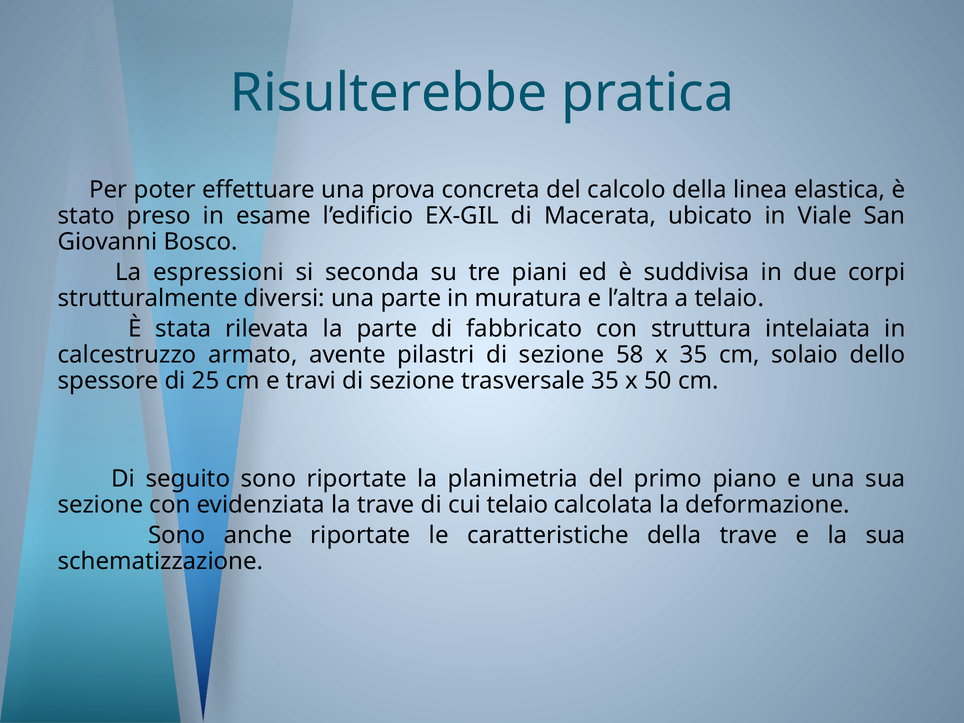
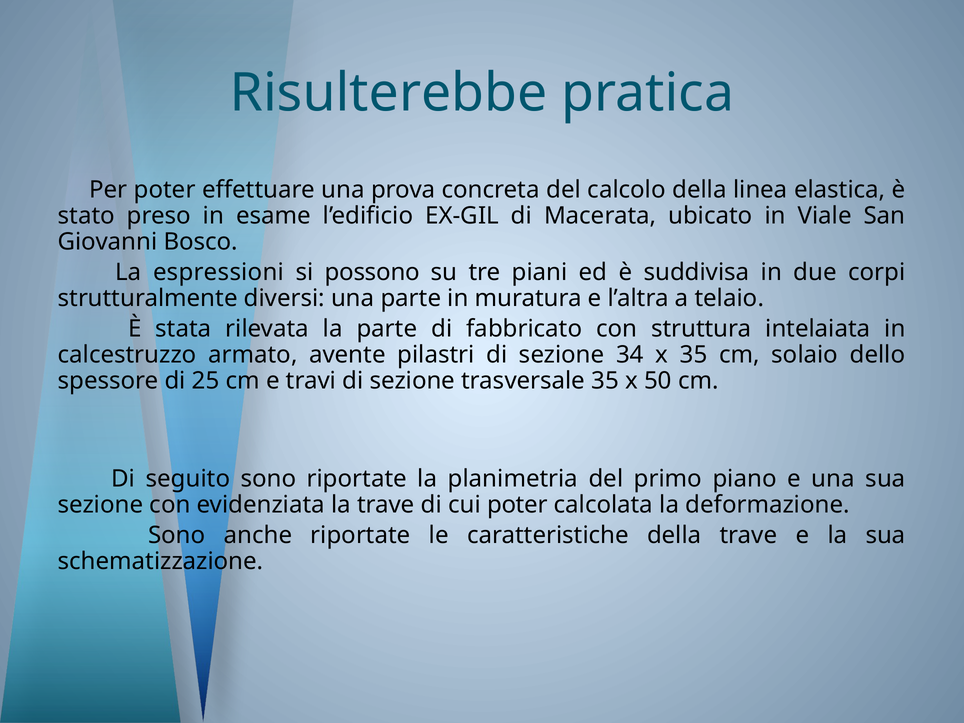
seconda: seconda -> possono
58: 58 -> 34
cui telaio: telaio -> poter
